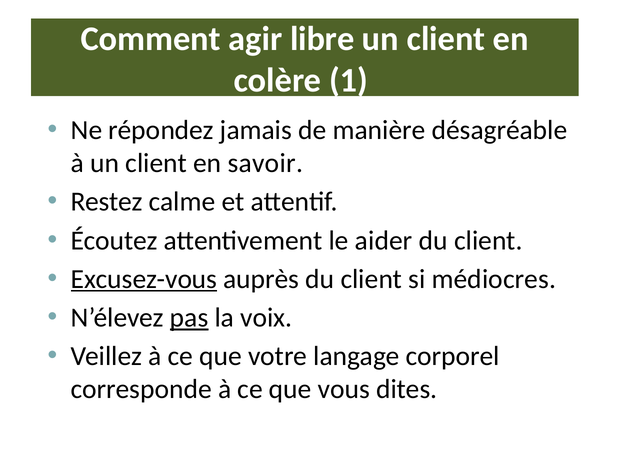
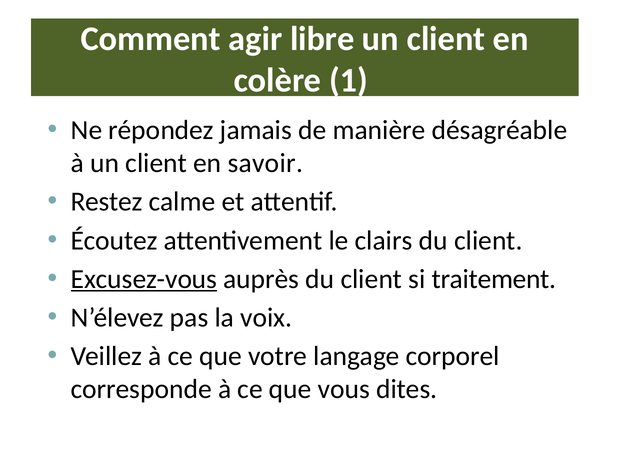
aider: aider -> clairs
médiocres: médiocres -> traitement
pas underline: present -> none
